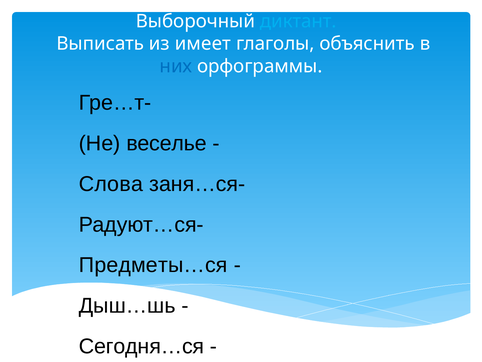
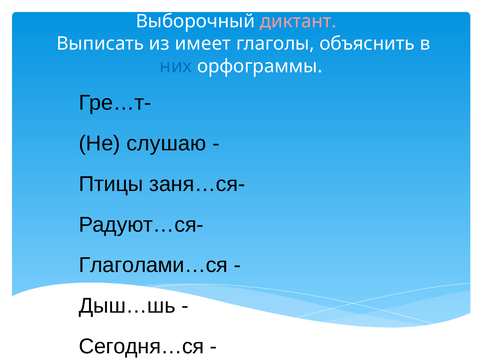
диктант colour: light blue -> pink
веселье: веселье -> слушаю
Слова: Слова -> Птицы
Предметы…ся: Предметы…ся -> Глаголами…ся
